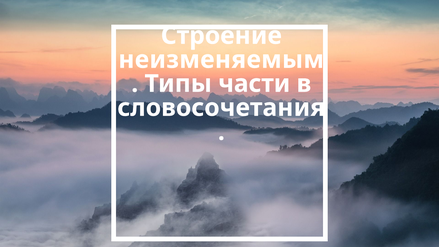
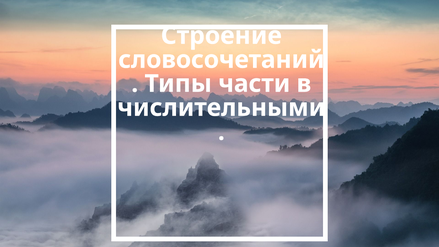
неизменяемым: неизменяемым -> словосочетаний
словосочетания: словосочетания -> числительными
